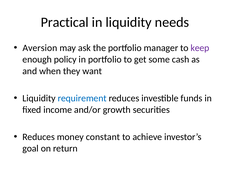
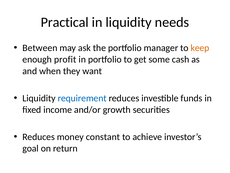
Aversion: Aversion -> Between
keep colour: purple -> orange
policy: policy -> profit
